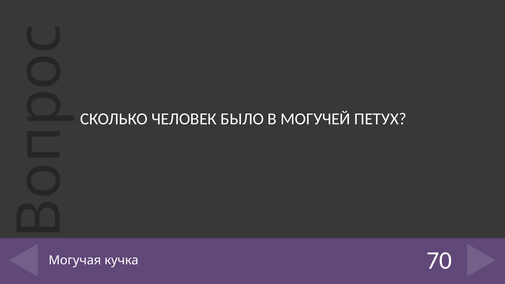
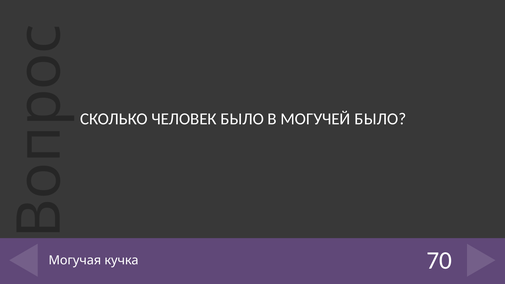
МОГУЧЕЙ ПЕТУХ: ПЕТУХ -> БЫЛО
